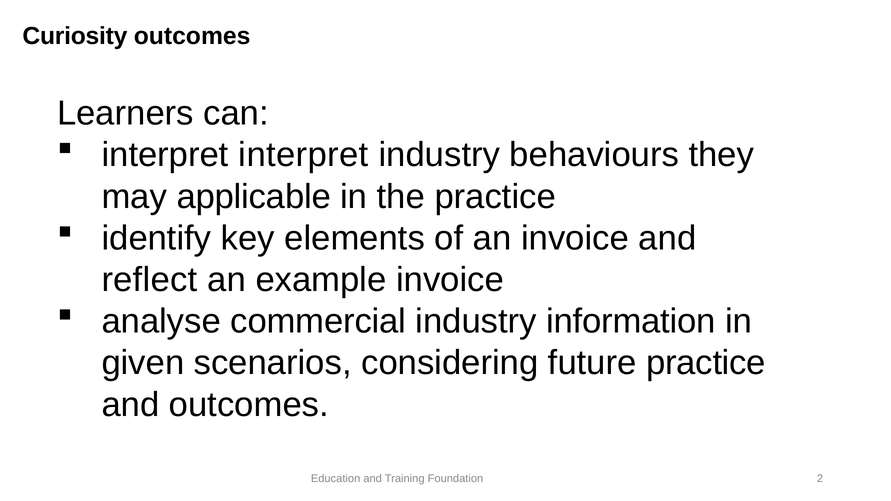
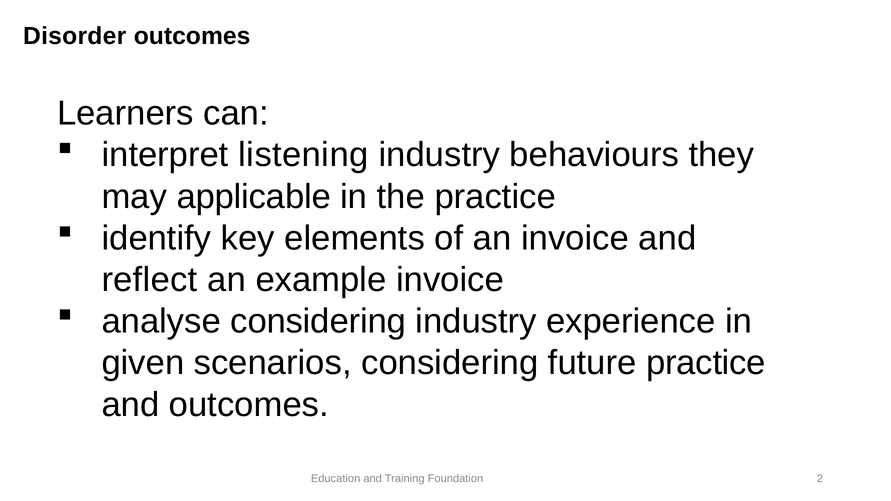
Curiosity: Curiosity -> Disorder
interpret interpret: interpret -> listening
analyse commercial: commercial -> considering
information: information -> experience
